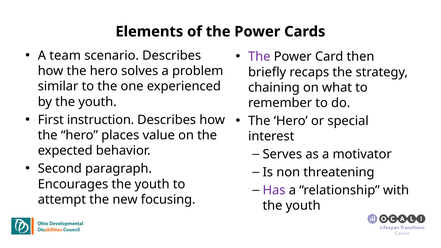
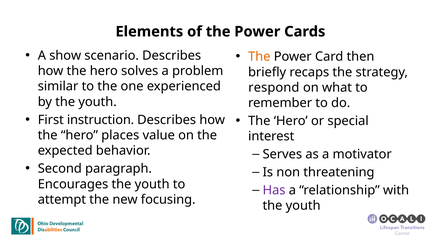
team: team -> show
The at (259, 57) colour: purple -> orange
chaining: chaining -> respond
